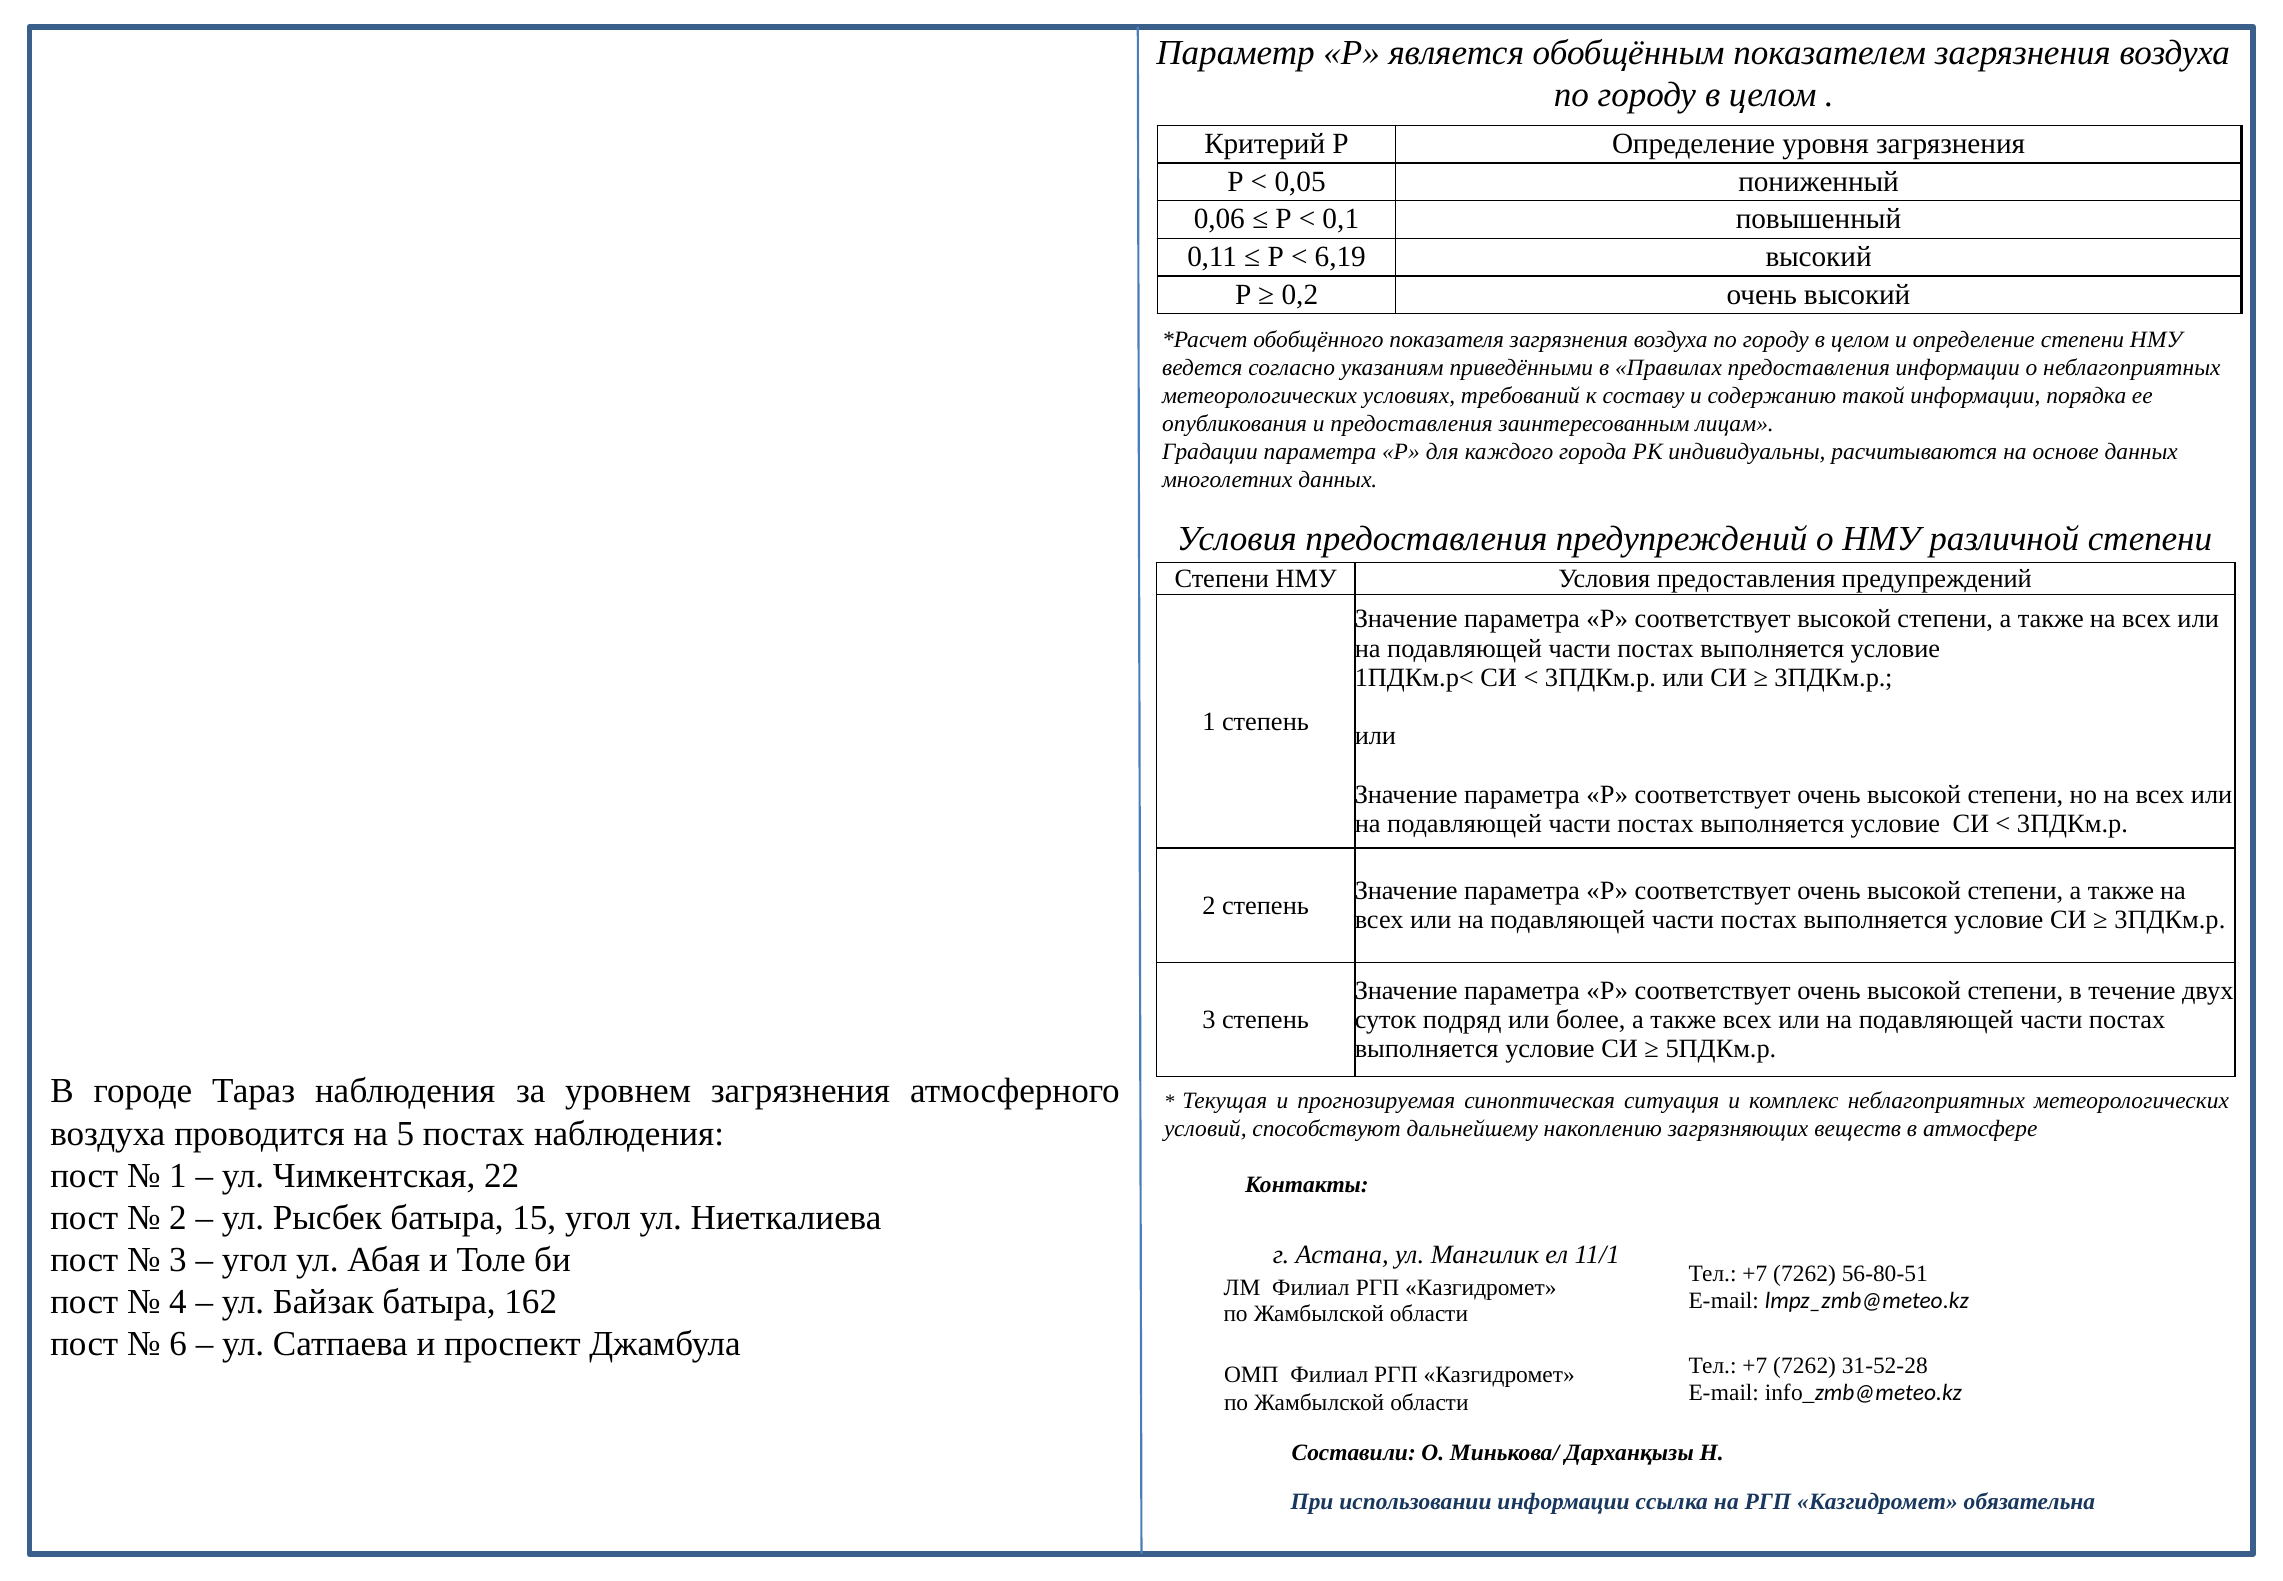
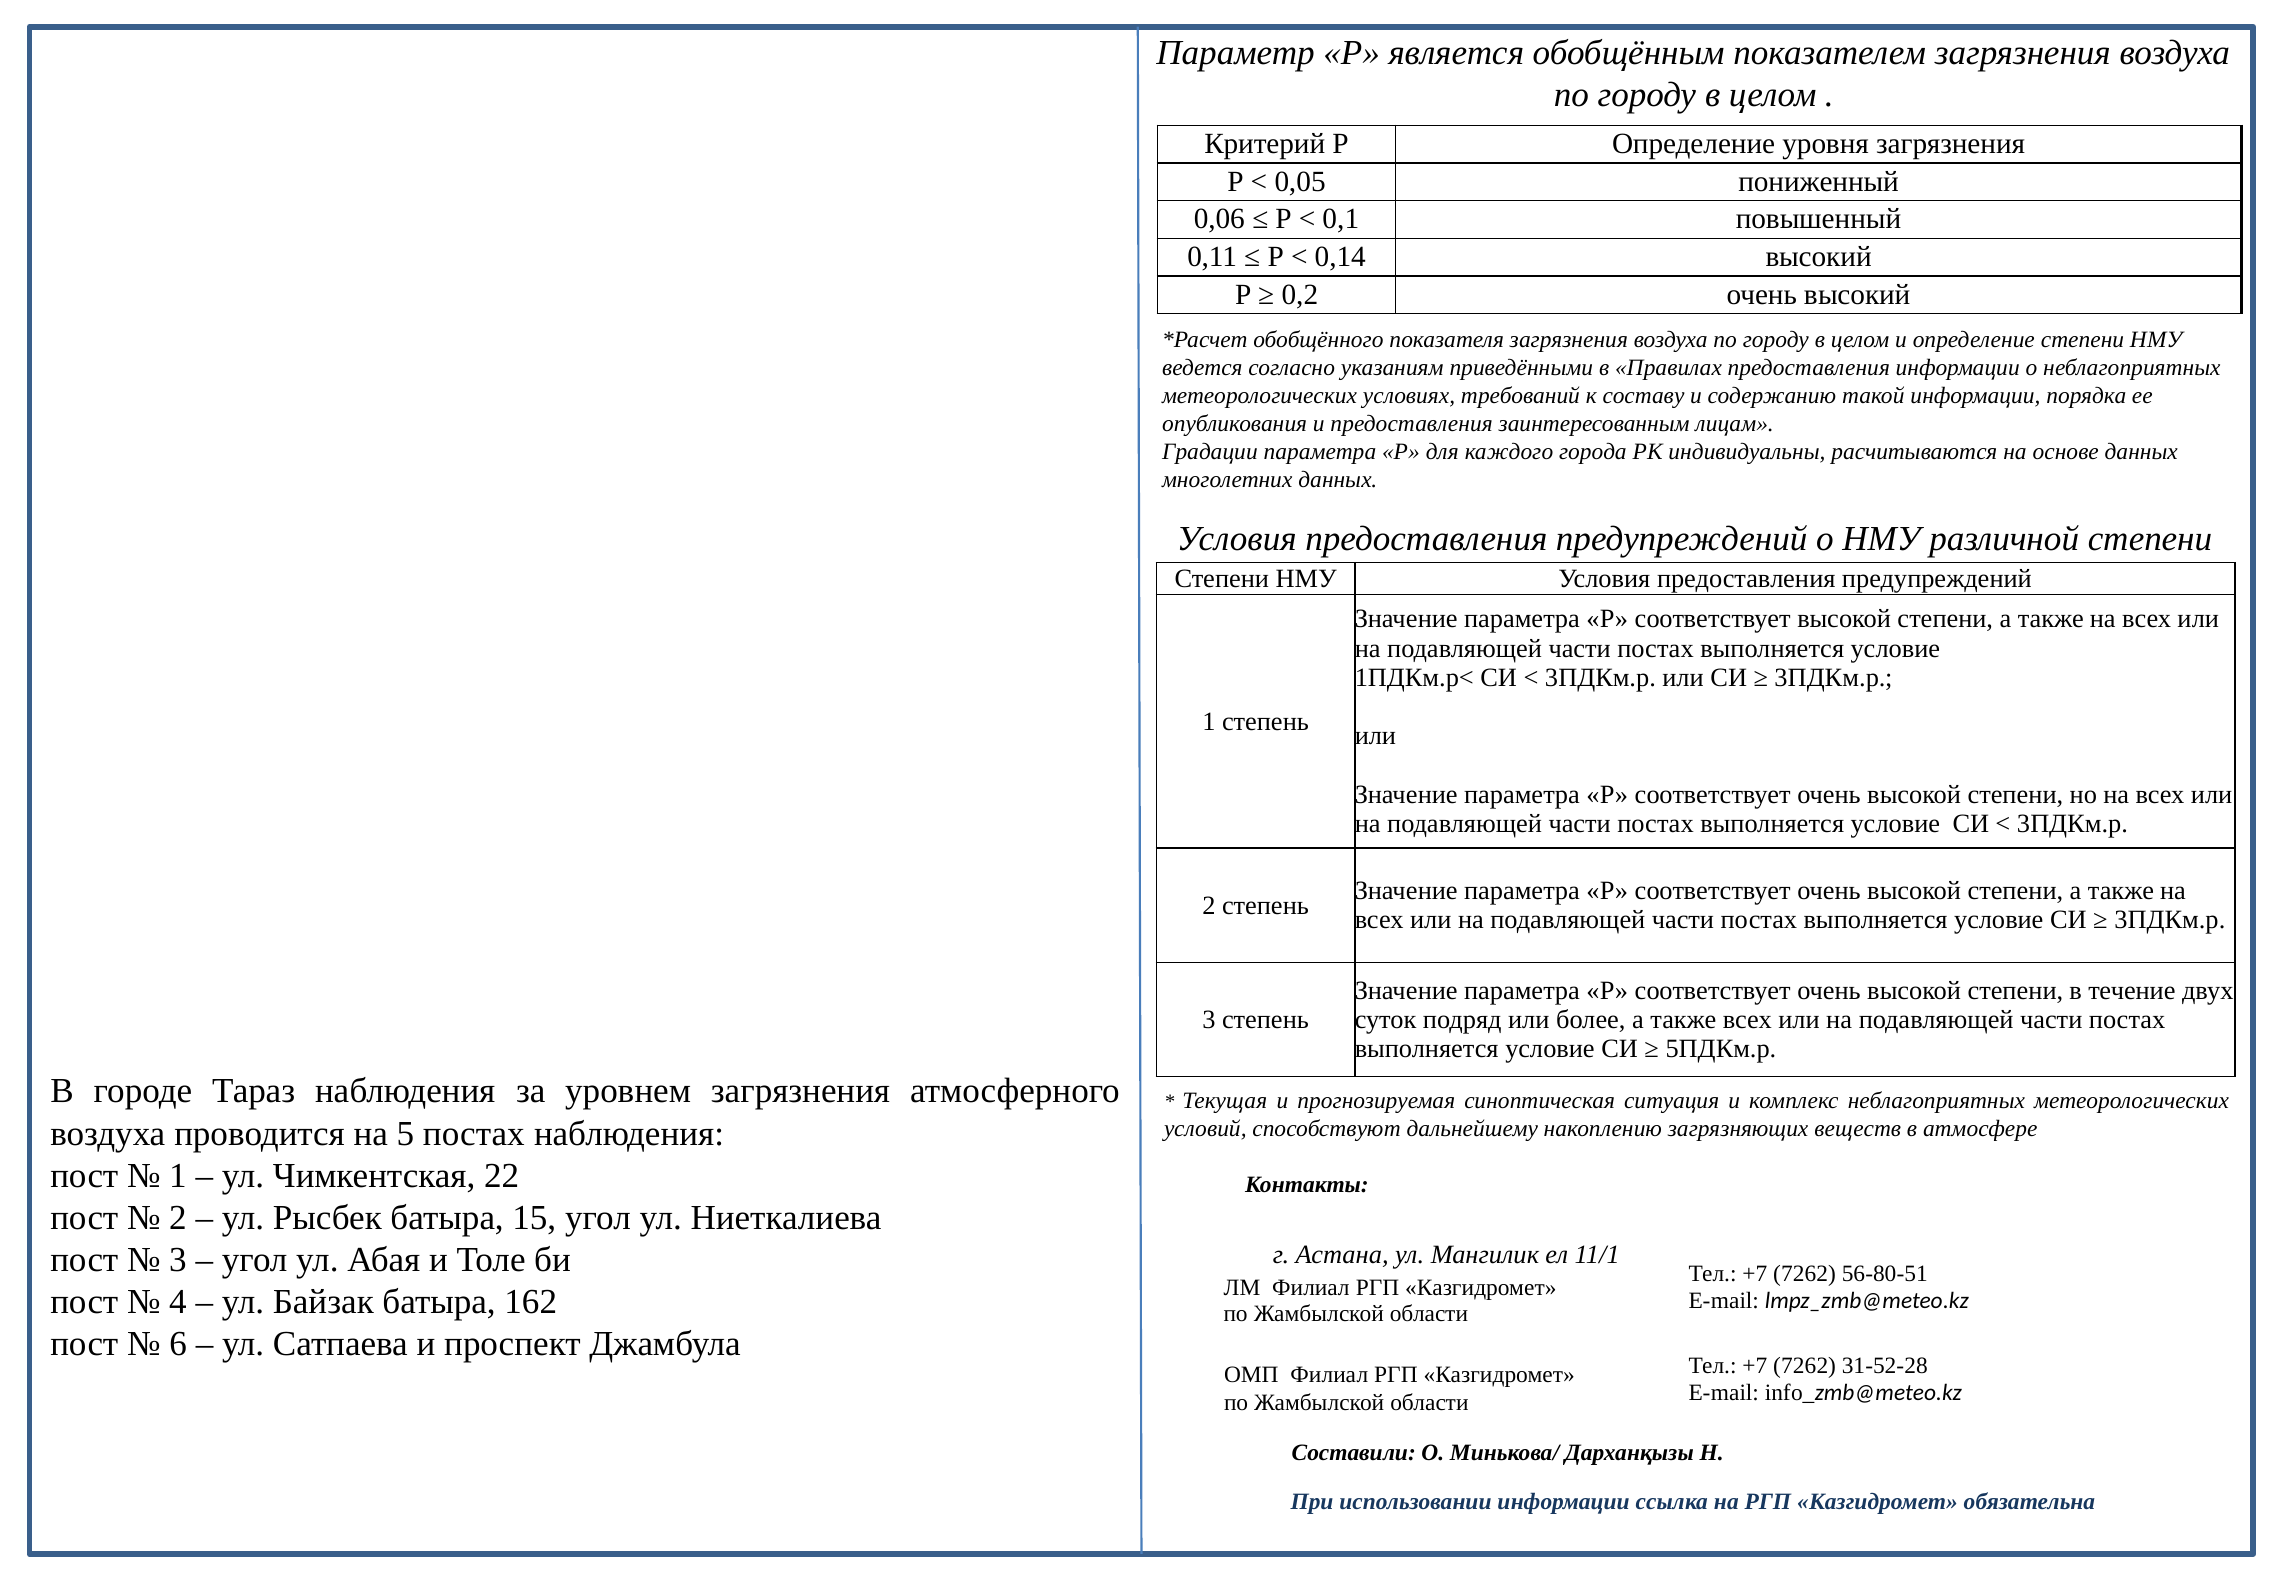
6,19: 6,19 -> 0,14
